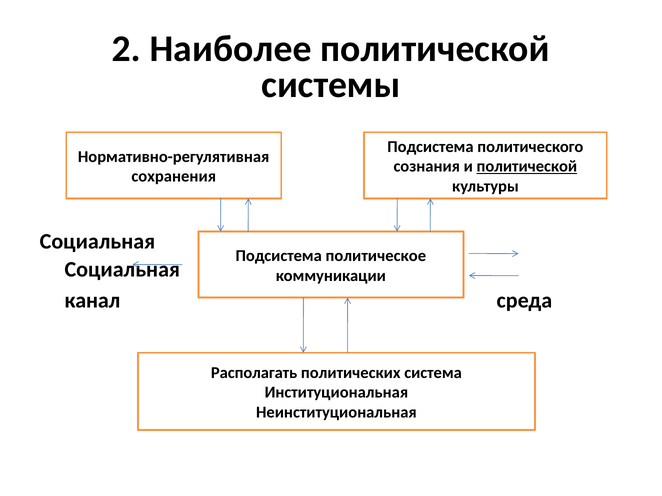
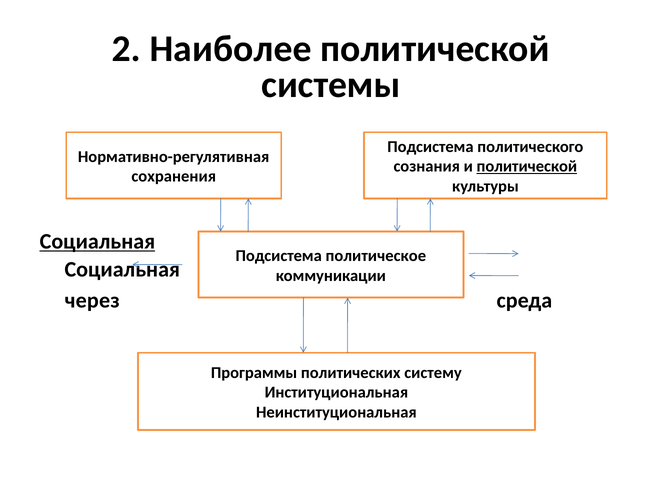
Социальная at (97, 242) underline: none -> present
канал: канал -> через
Располагать: Располагать -> Программы
система: система -> систему
